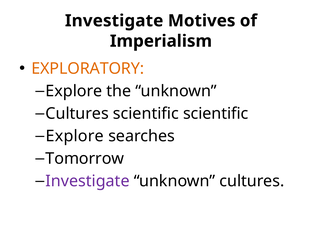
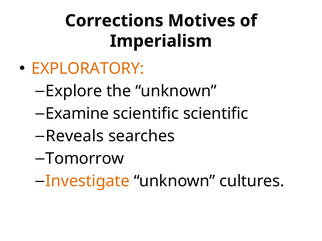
Investigate at (114, 21): Investigate -> Corrections
Cultures at (77, 114): Cultures -> Examine
Explore at (75, 136): Explore -> Reveals
Investigate at (88, 181) colour: purple -> orange
